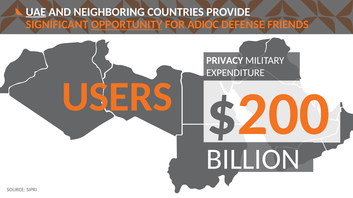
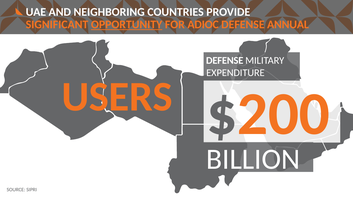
UAE underline: present -> none
FRIENDS: FRIENDS -> ANNUAL
PRIVACY at (225, 61): PRIVACY -> DEFENSE
